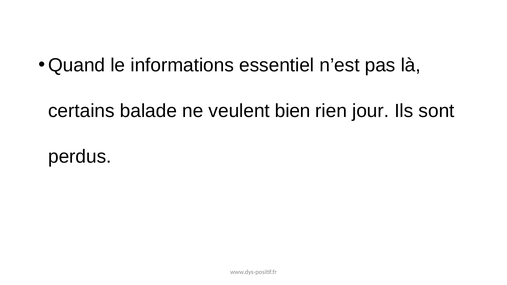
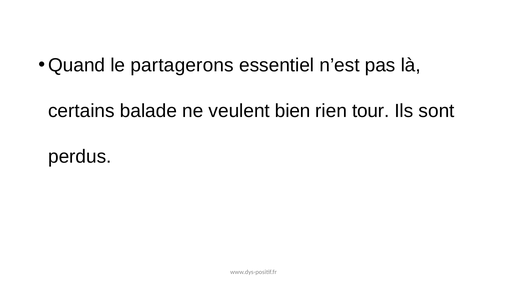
informations: informations -> partagerons
jour: jour -> tour
